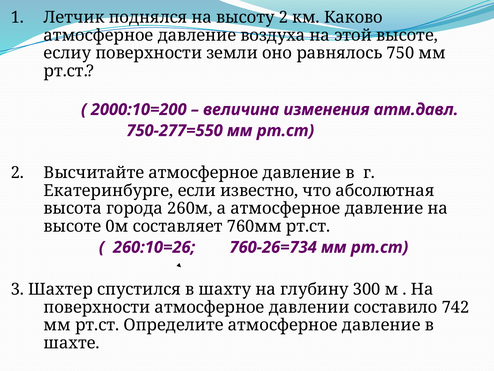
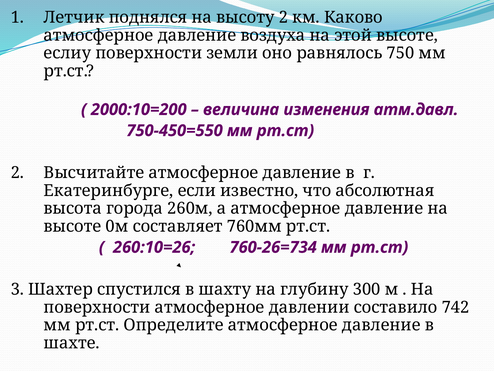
750-277=550: 750-277=550 -> 750-450=550
